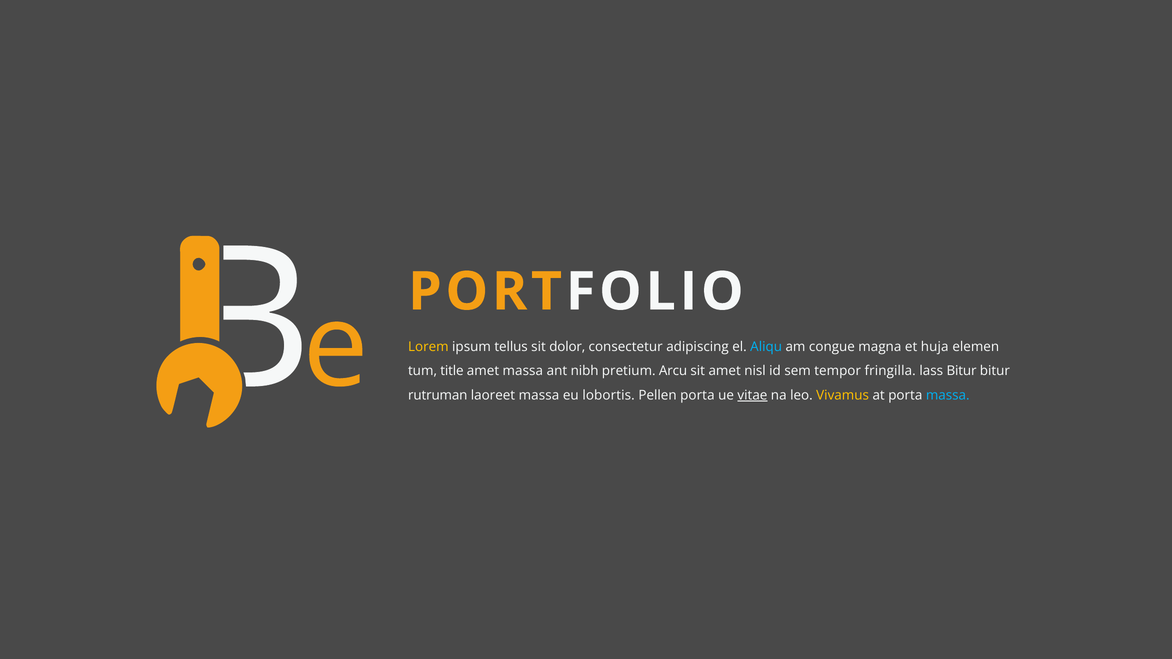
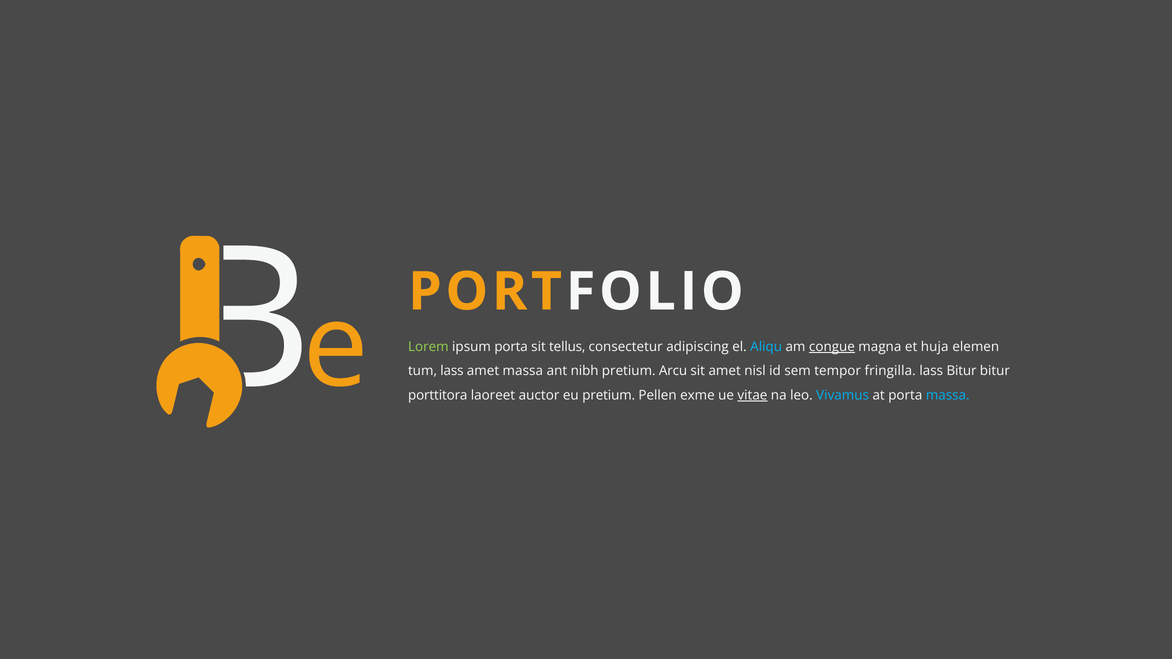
Lorem colour: yellow -> light green
ipsum tellus: tellus -> porta
dolor: dolor -> tellus
congue underline: none -> present
tum title: title -> lass
rutruman: rutruman -> porttitora
laoreet massa: massa -> auctor
eu lobortis: lobortis -> pretium
Pellen porta: porta -> exme
Vivamus colour: yellow -> light blue
